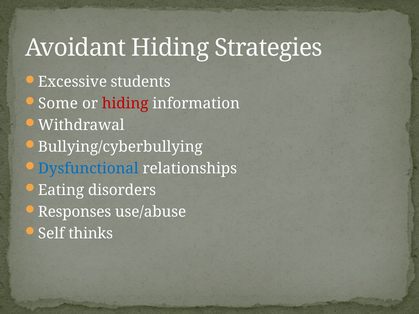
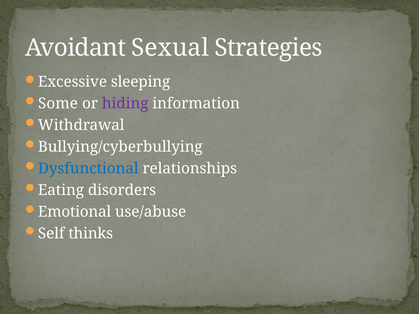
Avoidant Hiding: Hiding -> Sexual
students: students -> sleeping
hiding at (125, 104) colour: red -> purple
Responses: Responses -> Emotional
